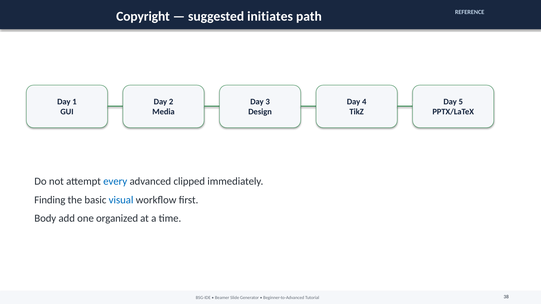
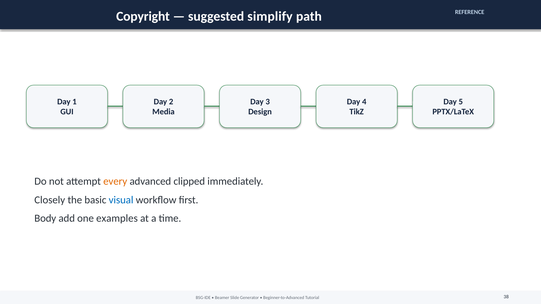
initiates: initiates -> simplify
every colour: blue -> orange
Finding: Finding -> Closely
organized: organized -> examples
